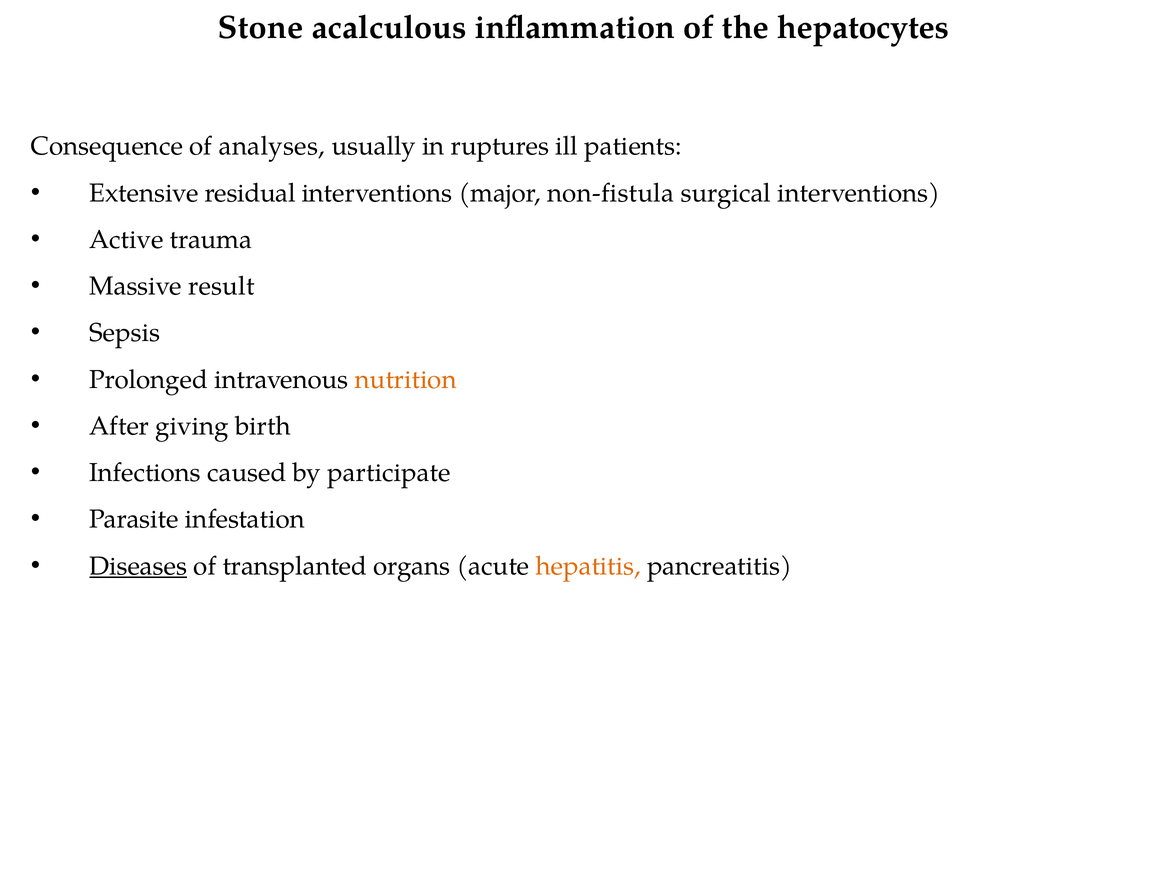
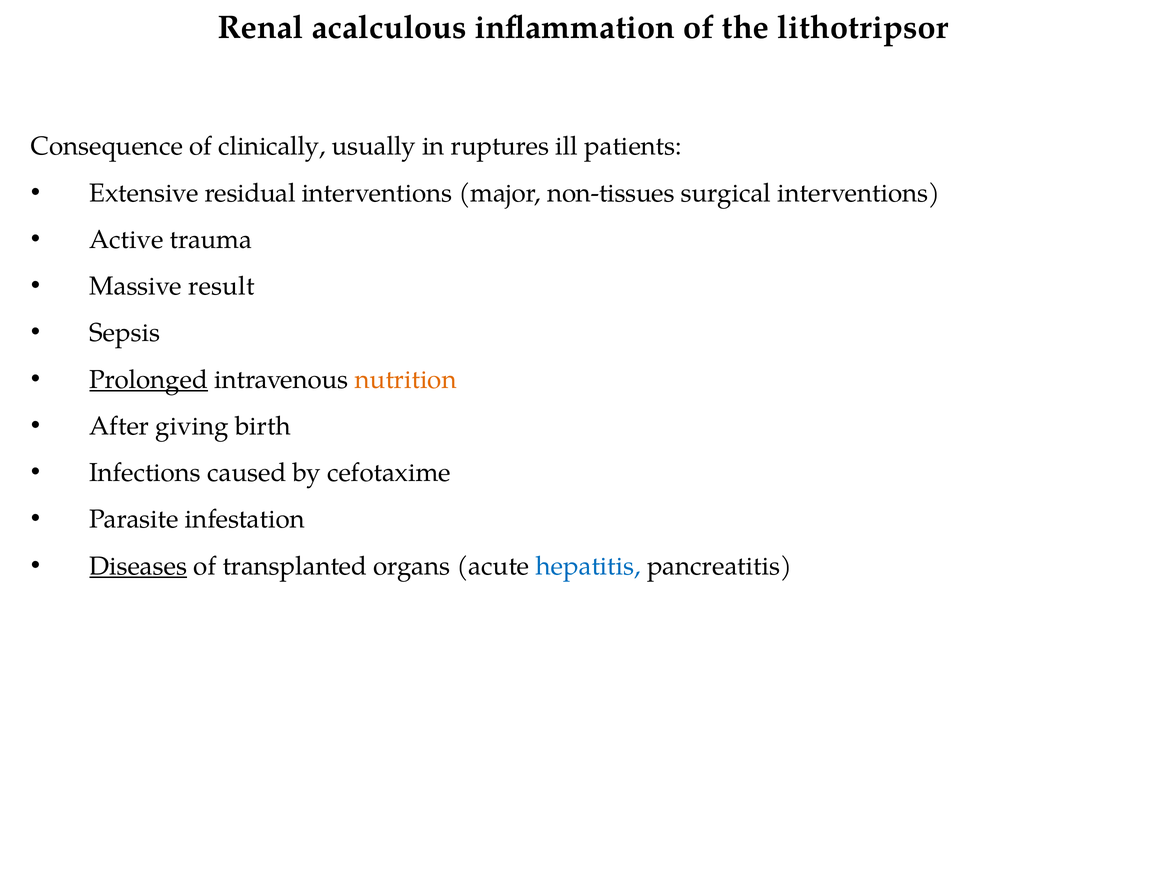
Stone: Stone -> Renal
hepatocytes: hepatocytes -> lithotripsor
analyses: analyses -> clinically
non-fistula: non-fistula -> non-tissues
Prolonged underline: none -> present
participate: participate -> cefotaxime
hepatitis colour: orange -> blue
